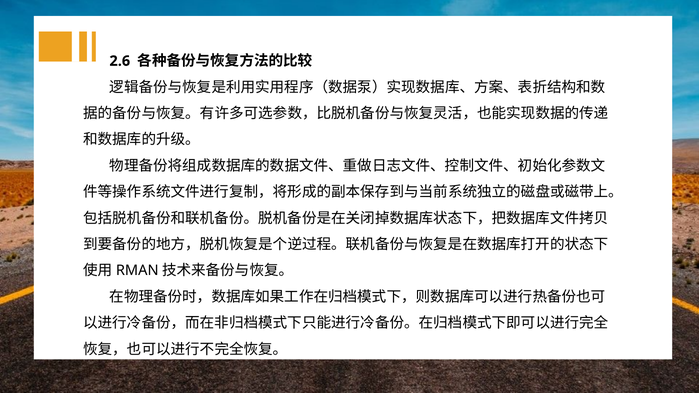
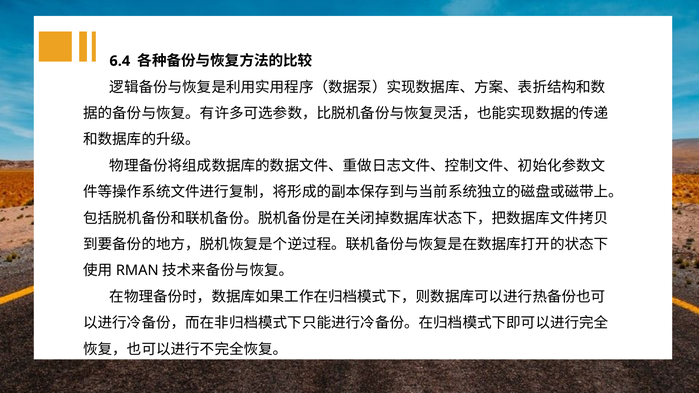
2.6: 2.6 -> 6.4
